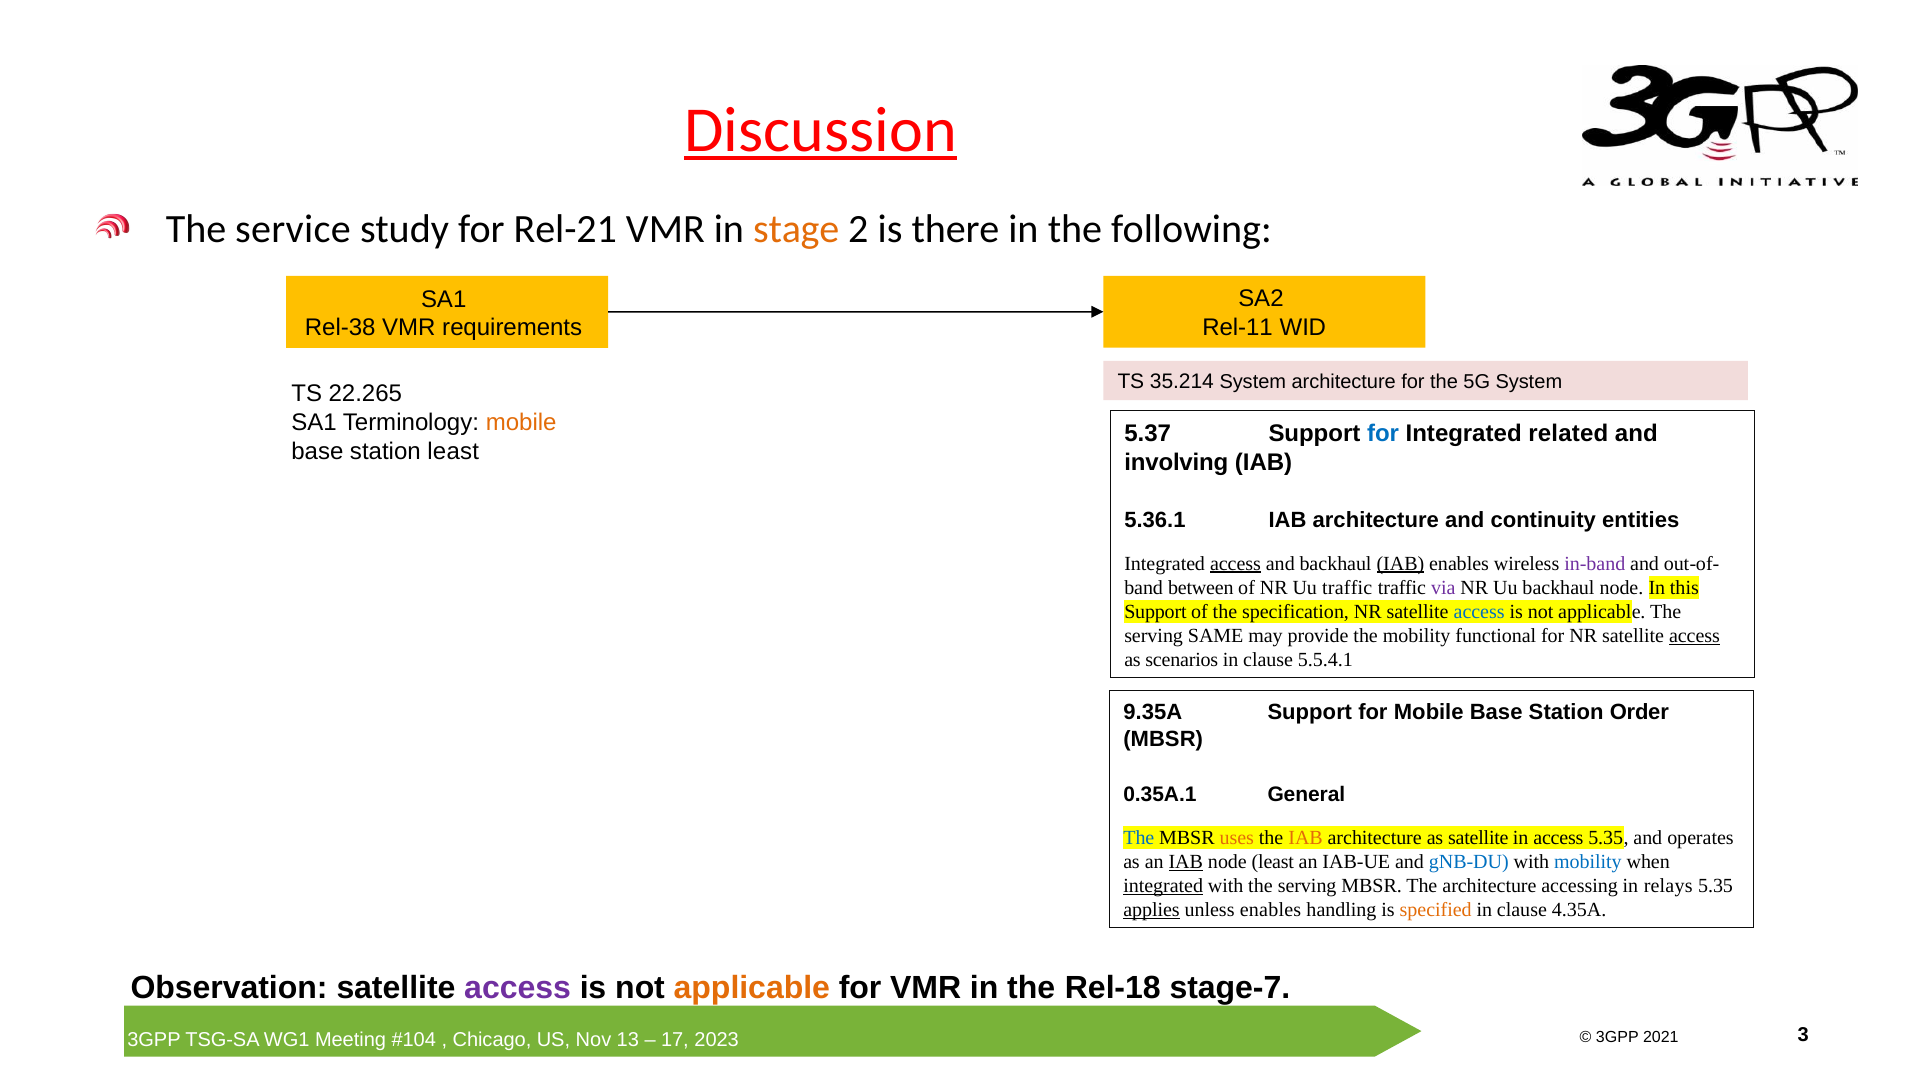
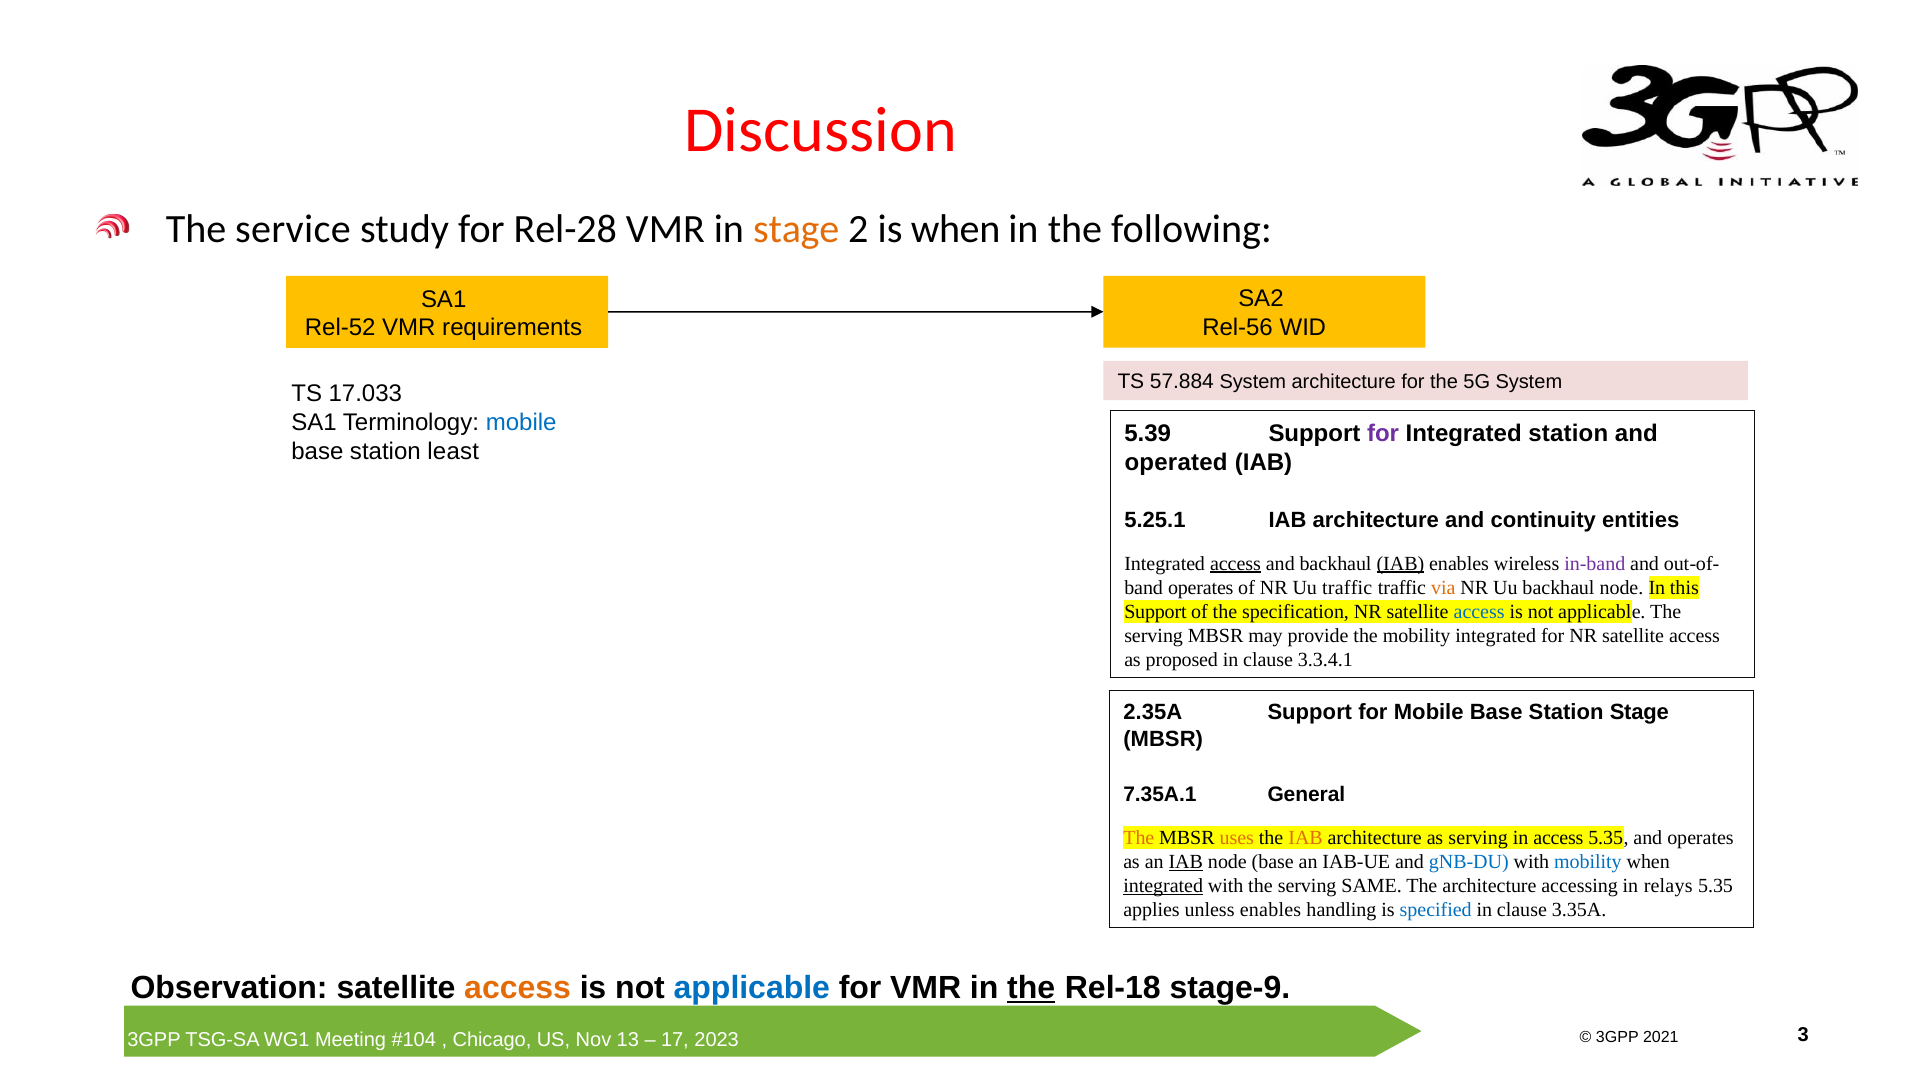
Discussion underline: present -> none
Rel-21: Rel-21 -> Rel-28
is there: there -> when
Rel-11: Rel-11 -> Rel-56
Rel-38: Rel-38 -> Rel-52
35.214: 35.214 -> 57.884
22.265: 22.265 -> 17.033
mobile at (521, 423) colour: orange -> blue
5.37: 5.37 -> 5.39
for at (1383, 434) colour: blue -> purple
Integrated related: related -> station
involving: involving -> operated
5.36.1: 5.36.1 -> 5.25.1
between at (1201, 587): between -> operates
via colour: purple -> orange
serving SAME: SAME -> MBSR
mobility functional: functional -> integrated
access at (1694, 636) underline: present -> none
scenarios: scenarios -> proposed
5.5.4.1: 5.5.4.1 -> 3.3.4.1
9.35A: 9.35A -> 2.35A
Station Order: Order -> Stage
0.35A.1: 0.35A.1 -> 7.35A.1
The at (1139, 837) colour: blue -> orange
as satellite: satellite -> serving
node least: least -> base
serving MBSR: MBSR -> SAME
applies underline: present -> none
specified colour: orange -> blue
4.35A: 4.35A -> 3.35A
access at (518, 988) colour: purple -> orange
applicable at (752, 988) colour: orange -> blue
the at (1031, 988) underline: none -> present
stage-7: stage-7 -> stage-9
